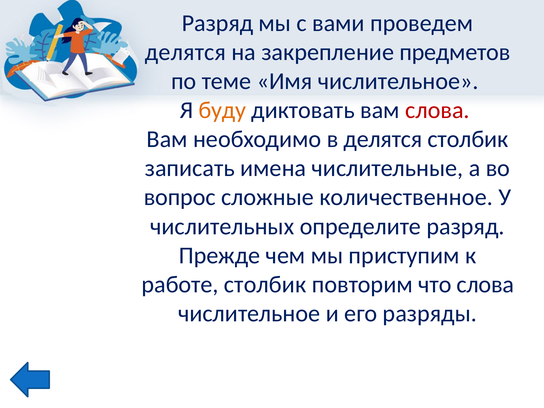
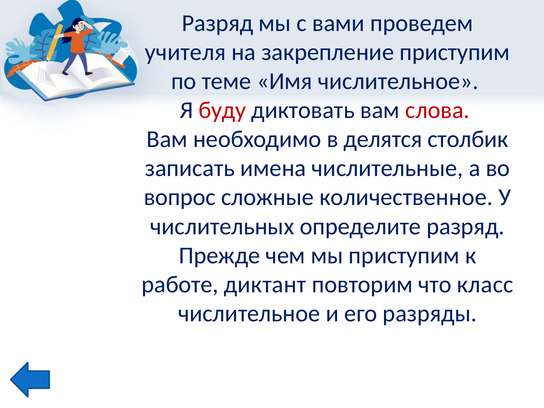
делятся at (185, 52): делятся -> учителя
закрепление предметов: предметов -> приступим
буду colour: orange -> red
работе столбик: столбик -> диктант
что слова: слова -> класс
